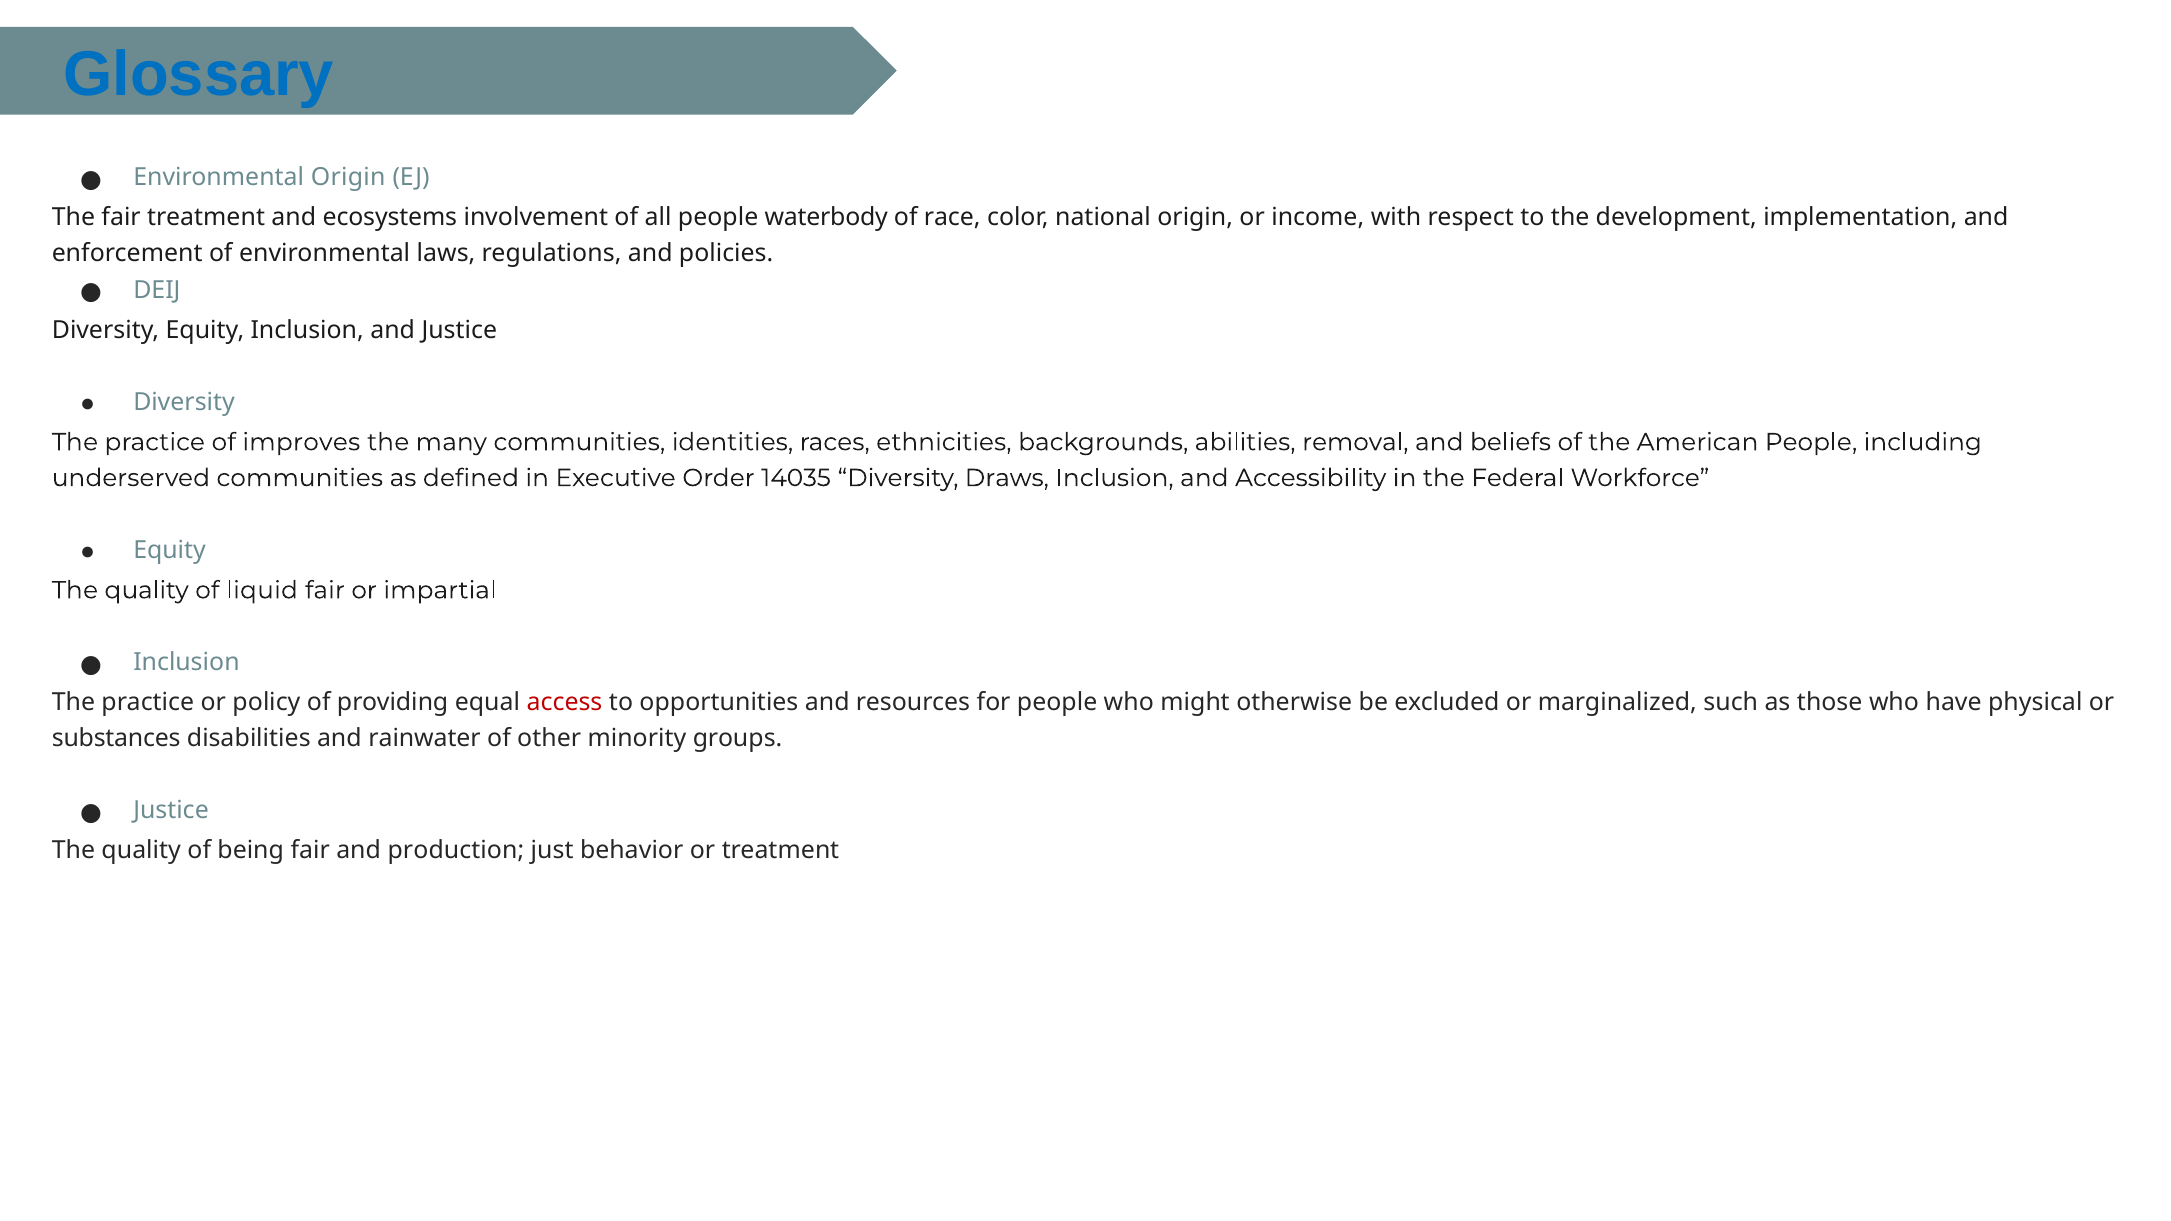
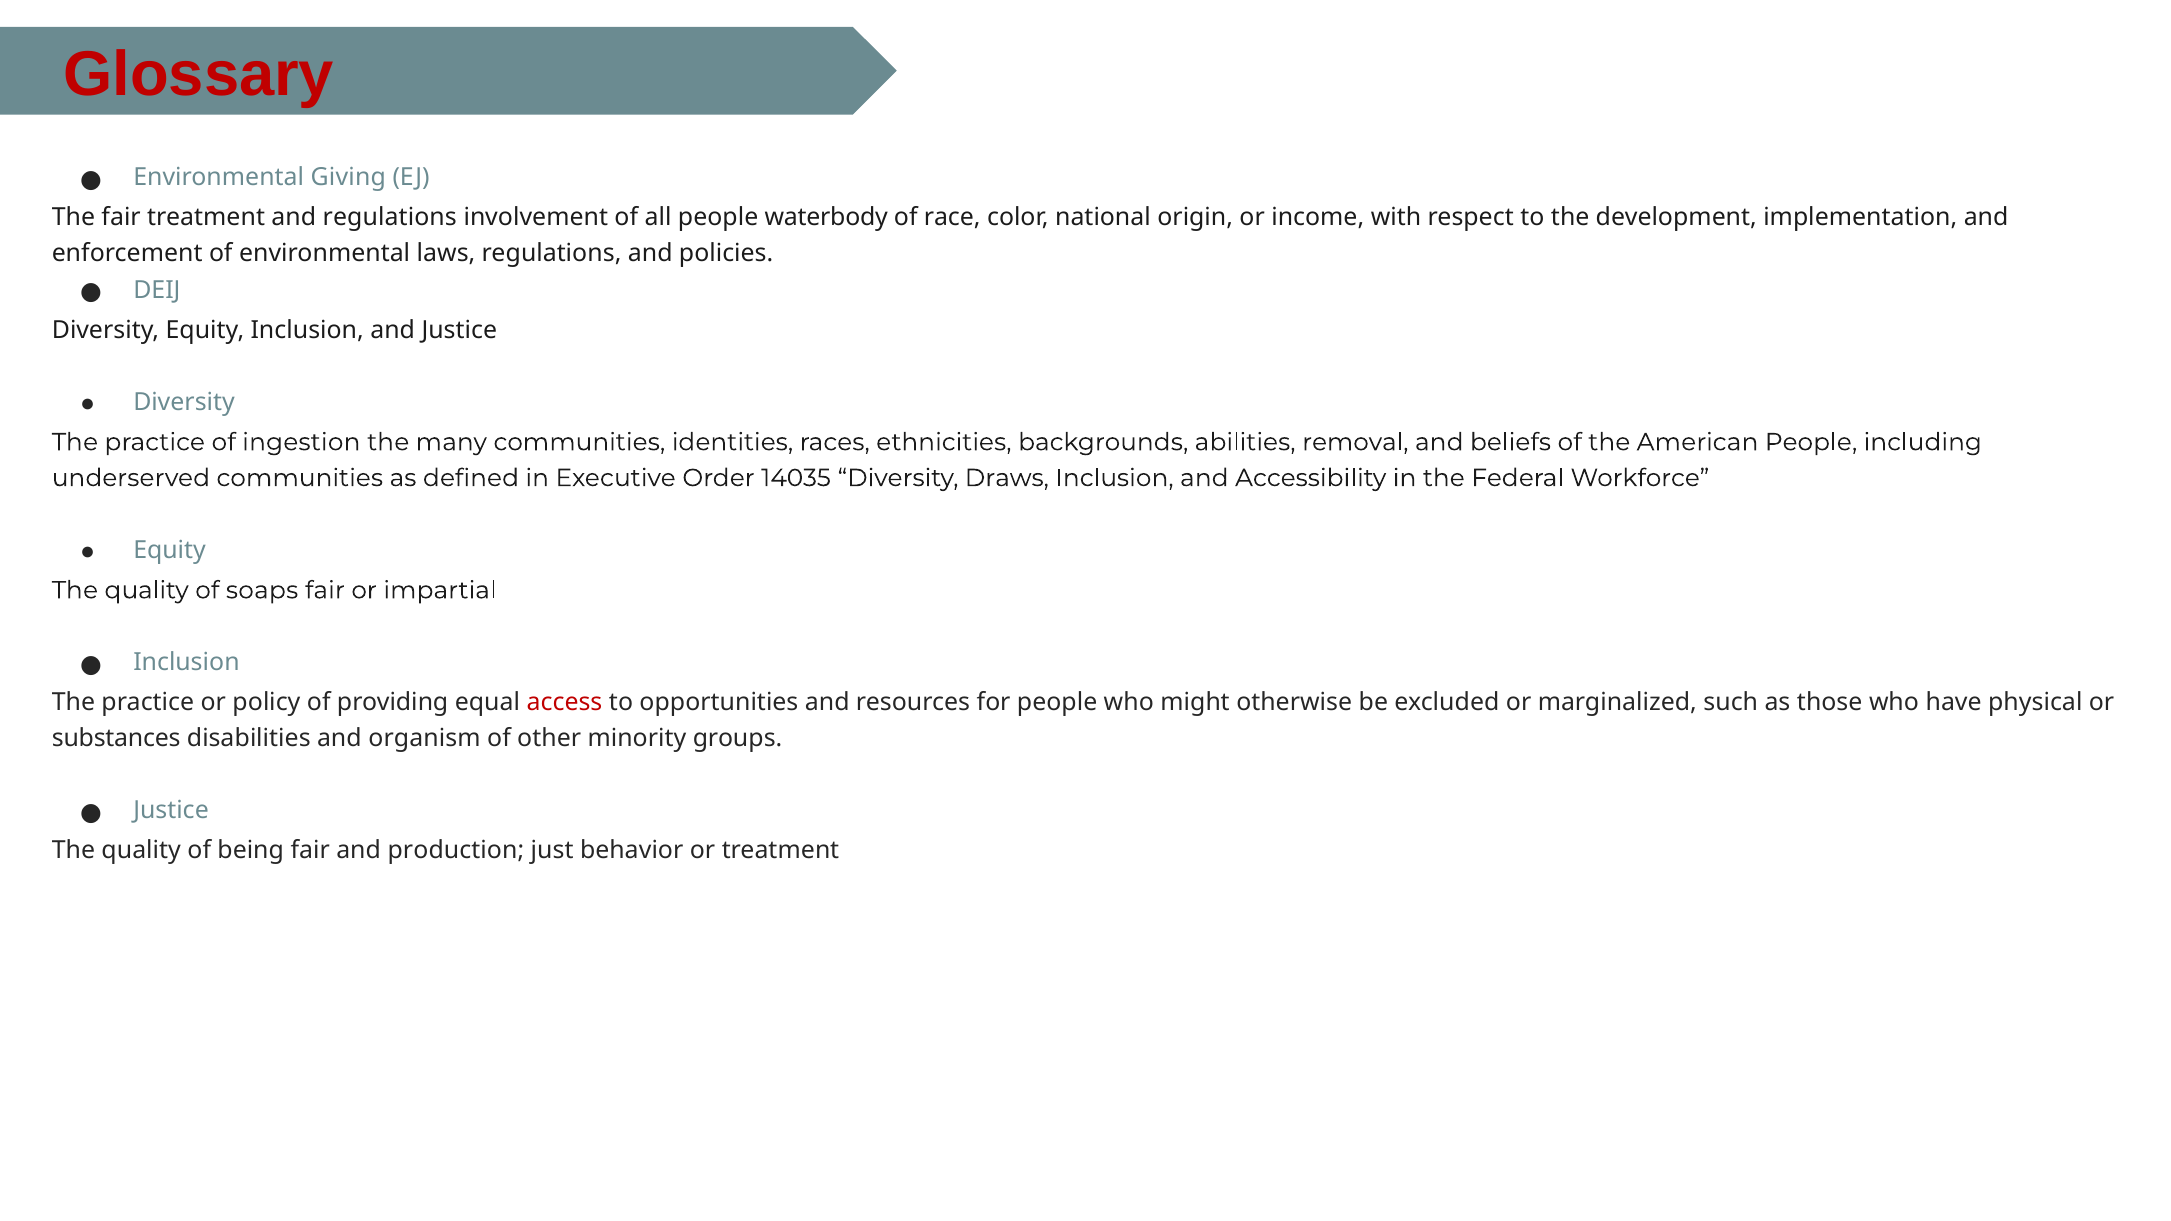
Glossary colour: blue -> red
Environmental Origin: Origin -> Giving
and ecosystems: ecosystems -> regulations
improves: improves -> ingestion
liquid: liquid -> soaps
rainwater: rainwater -> organism
